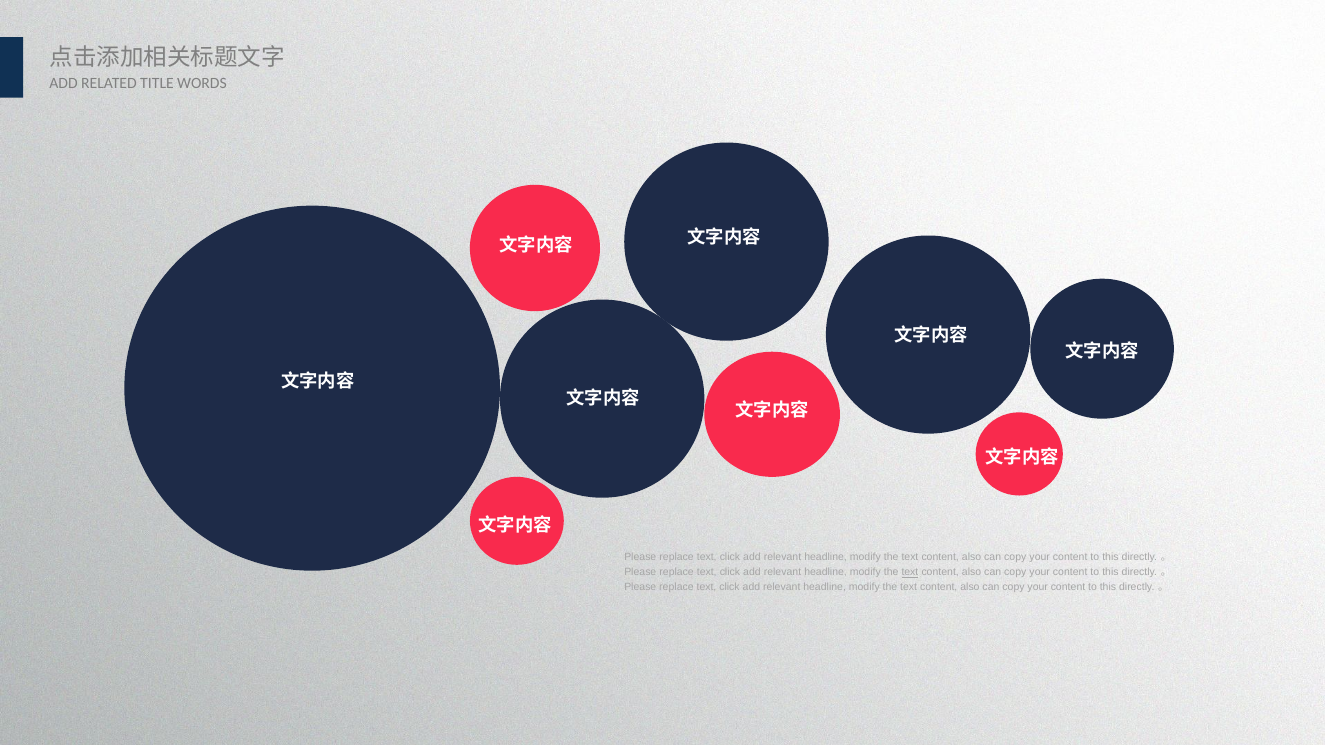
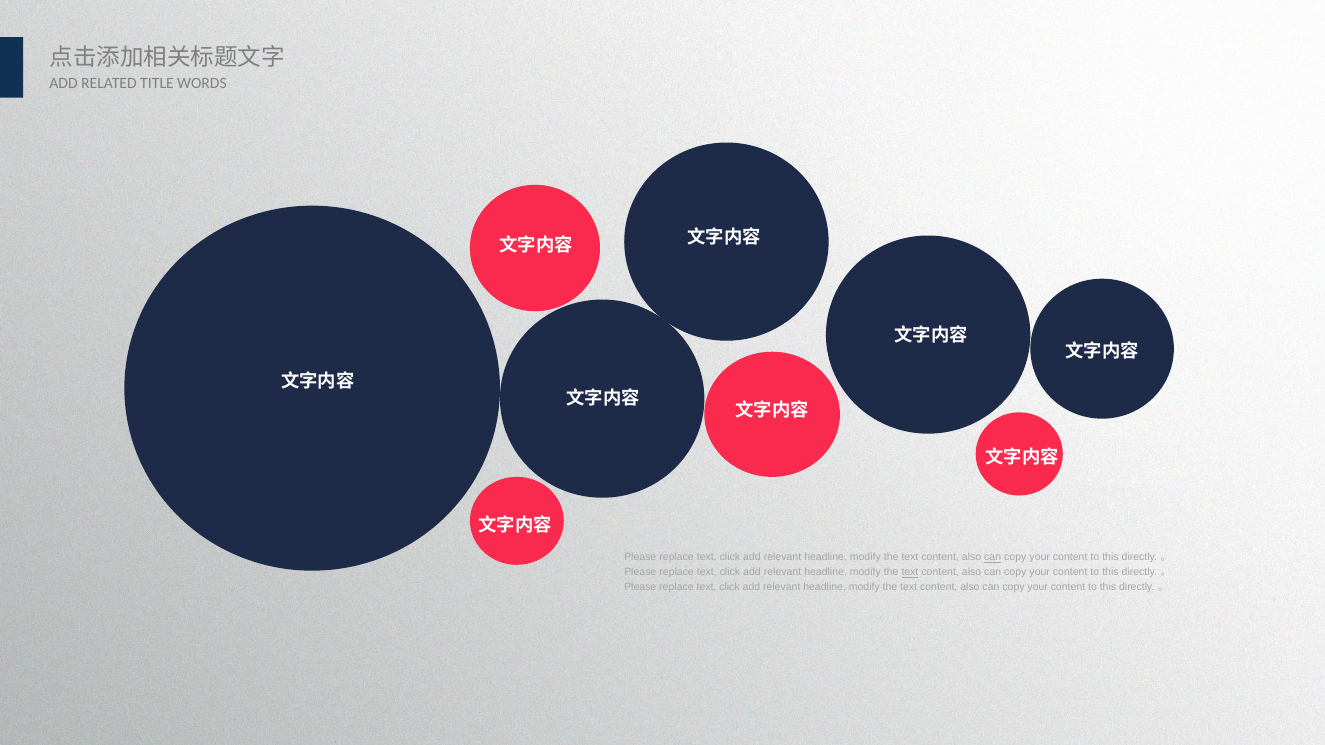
can at (993, 558) underline: none -> present
